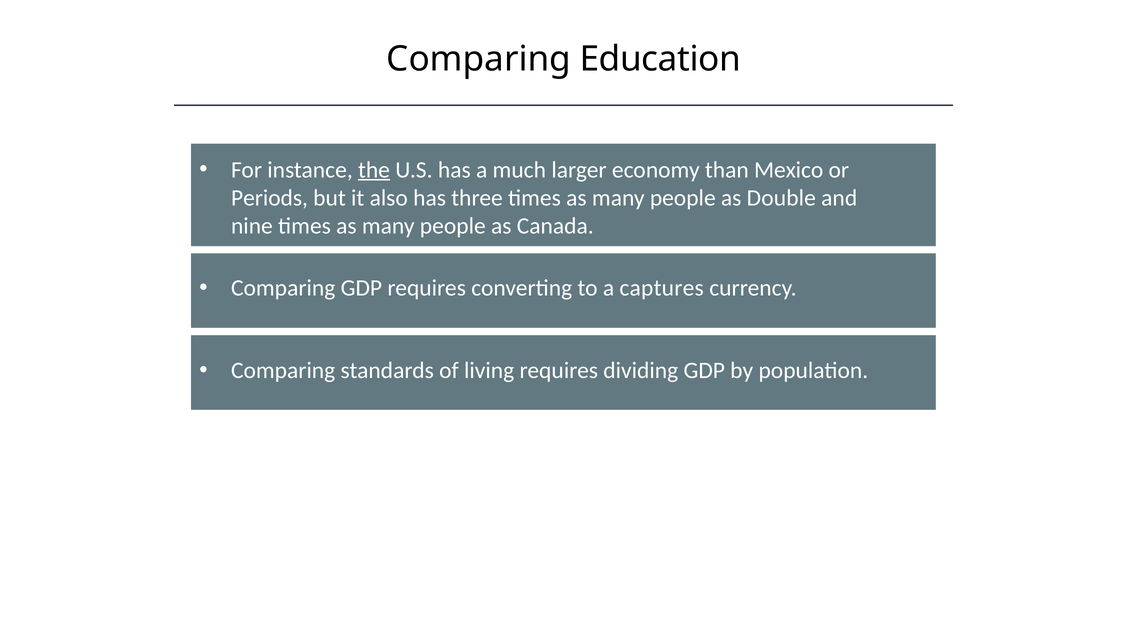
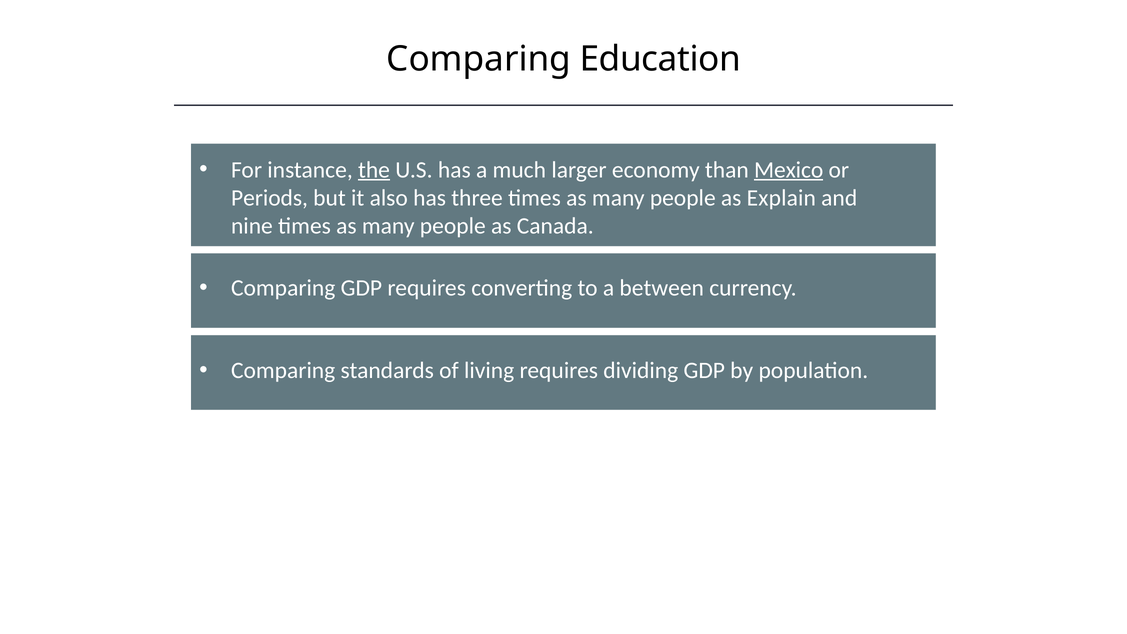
Mexico underline: none -> present
Double: Double -> Explain
captures: captures -> between
